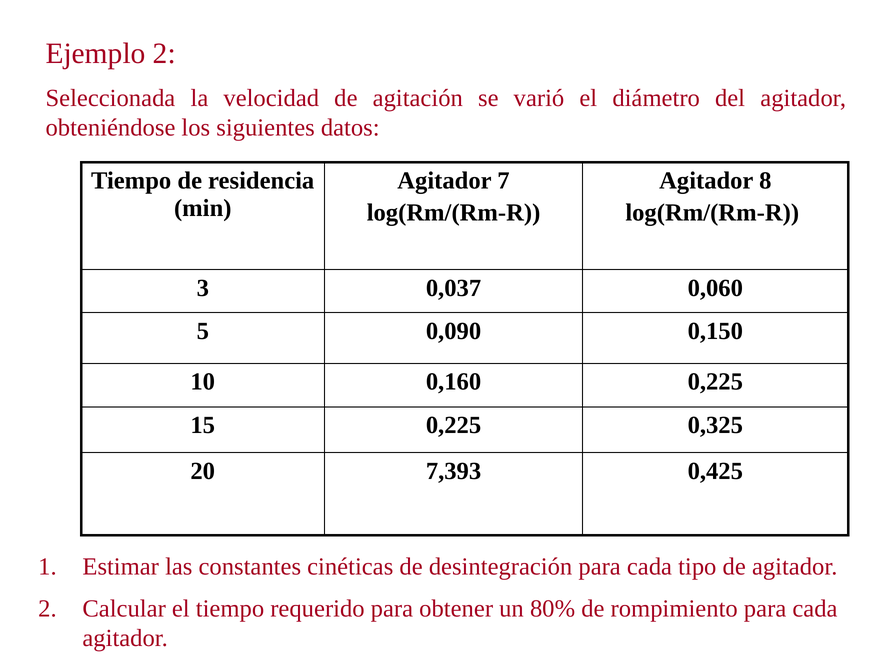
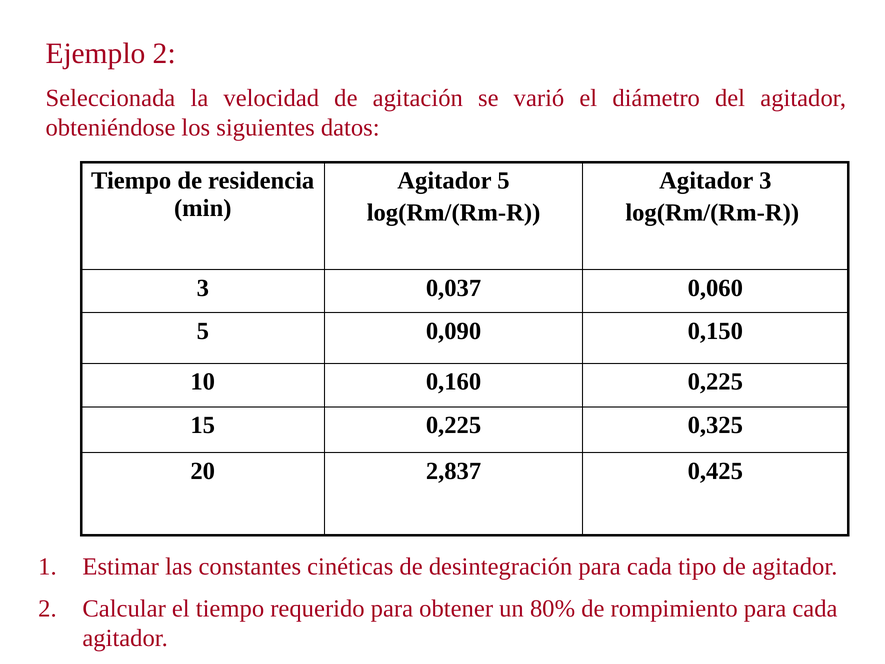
Agitador 7: 7 -> 5
Agitador 8: 8 -> 3
7,393: 7,393 -> 2,837
